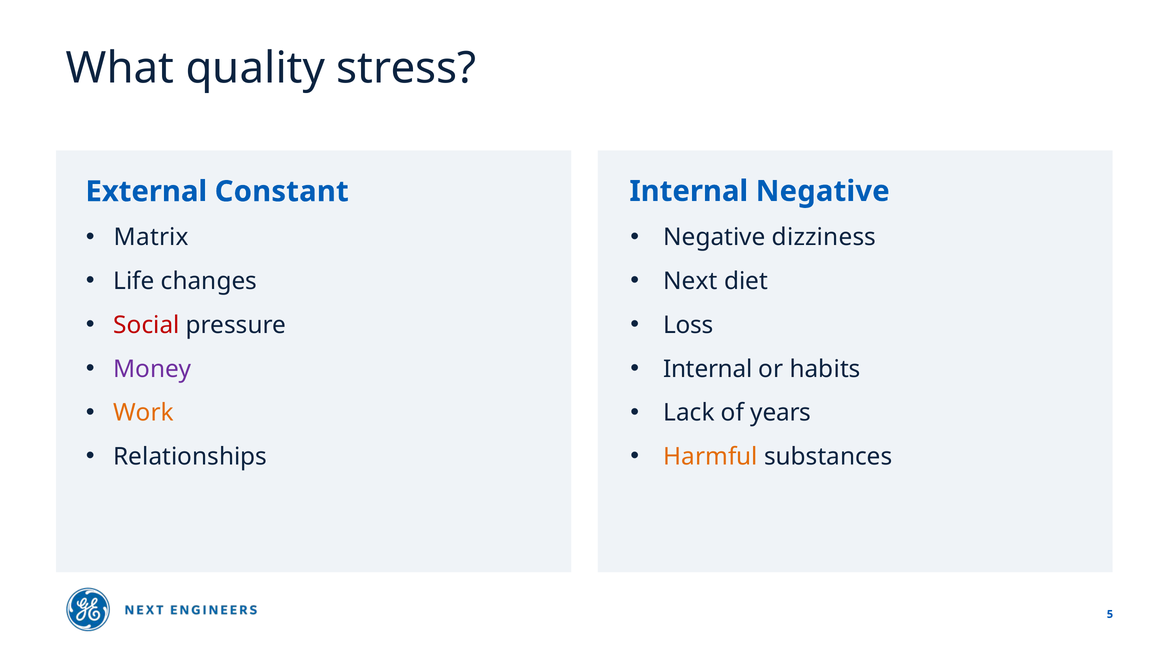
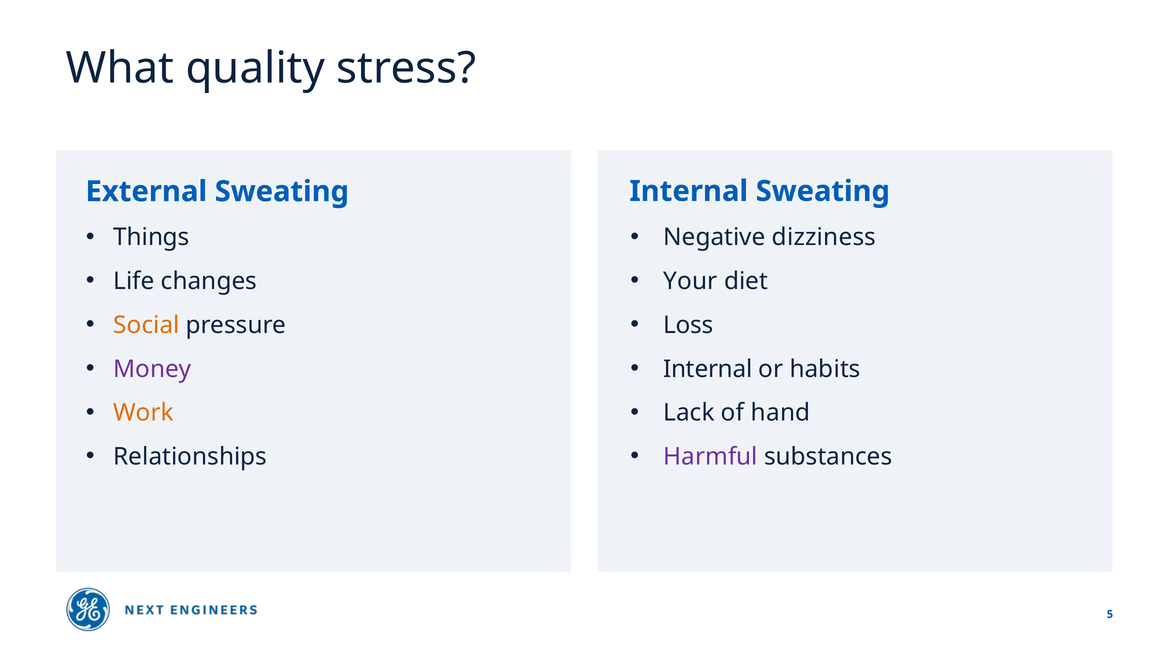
External Constant: Constant -> Sweating
Internal Negative: Negative -> Sweating
Matrix: Matrix -> Things
Next: Next -> Your
Social colour: red -> orange
years: years -> hand
Harmful colour: orange -> purple
